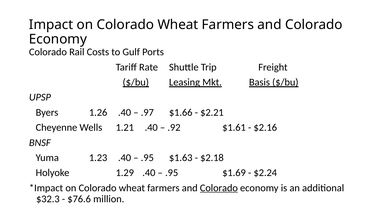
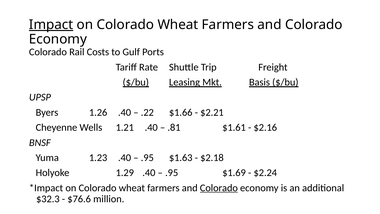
Impact underline: none -> present
.97: .97 -> .22
.92: .92 -> .81
